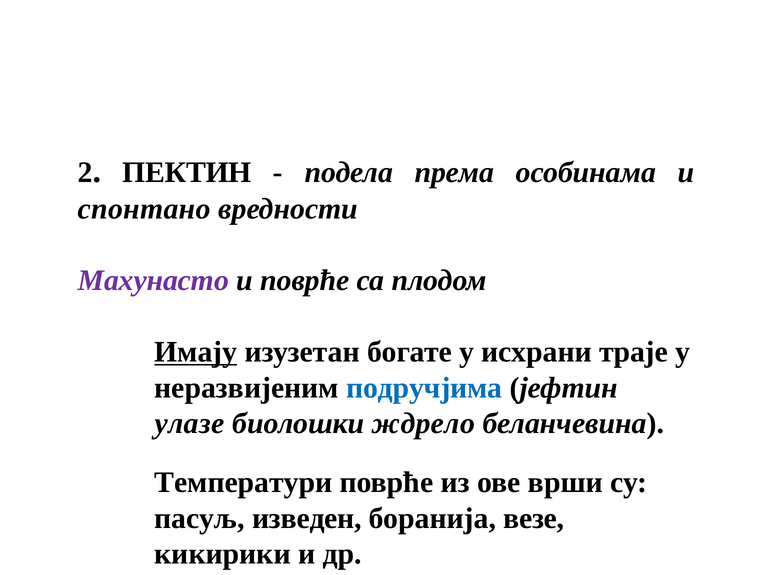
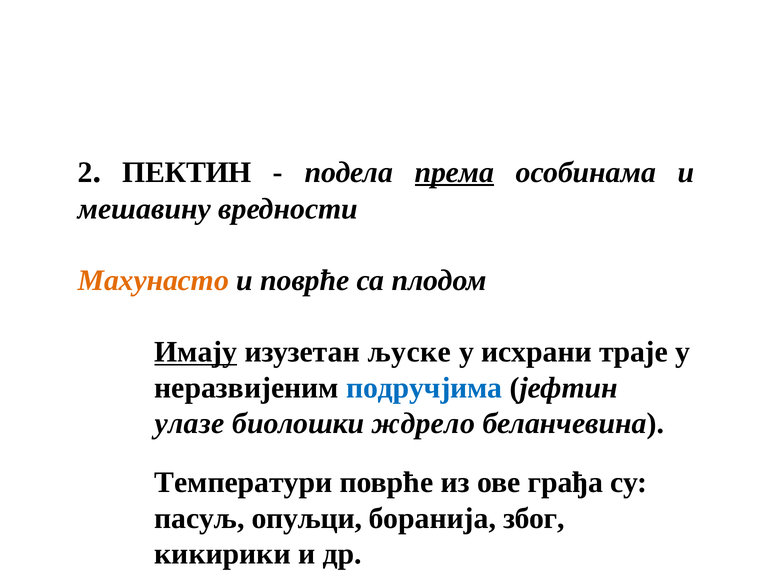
према underline: none -> present
спонтано: спонтано -> мешавину
Махунасто colour: purple -> orange
богате: богате -> љуске
врши: врши -> грађа
изведен: изведен -> опуљци
везе: везе -> због
